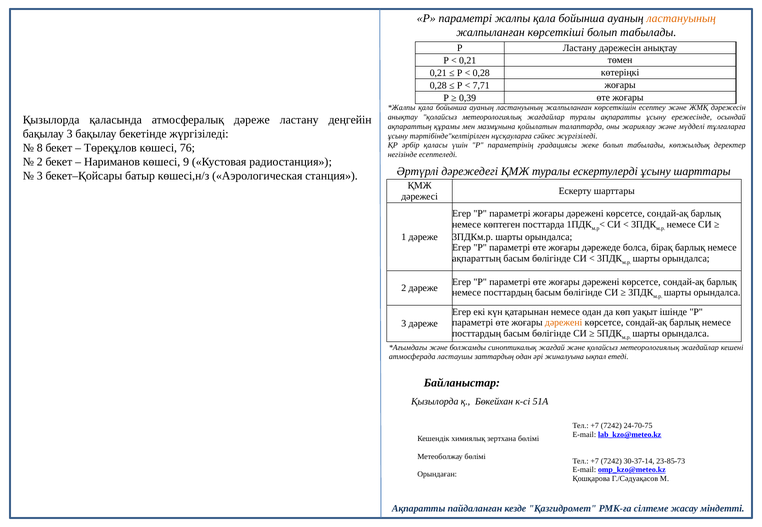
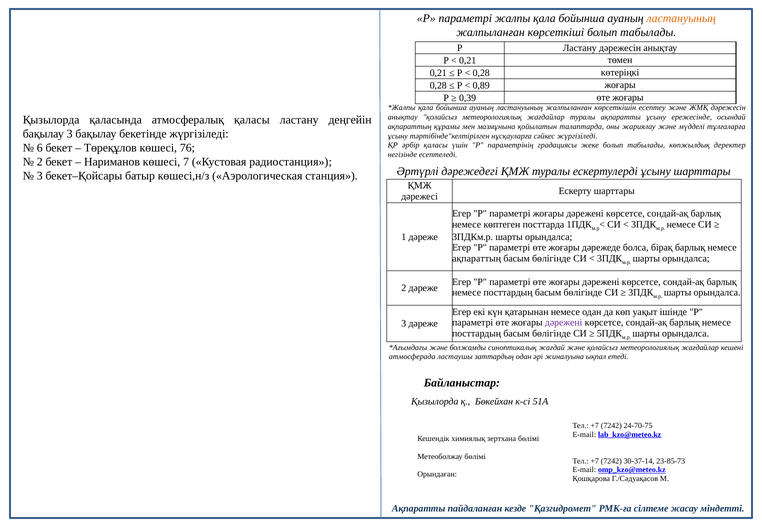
7,71: 7,71 -> 0,89
атмосфералық дәреже: дәреже -> қаласы
8: 8 -> 6
9: 9 -> 7
дәрежені at (564, 323) colour: orange -> purple
